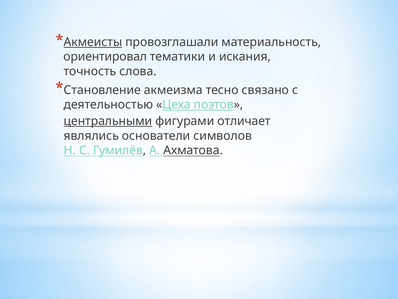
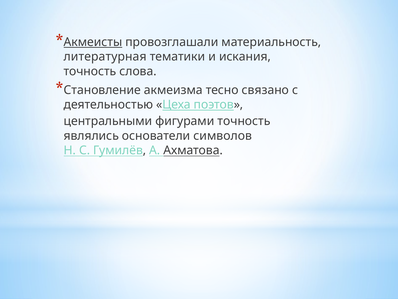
ориентировал: ориентировал -> литературная
центральными underline: present -> none
фигурами отличает: отличает -> точность
